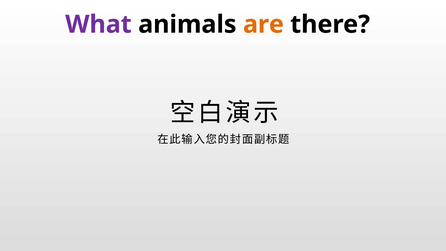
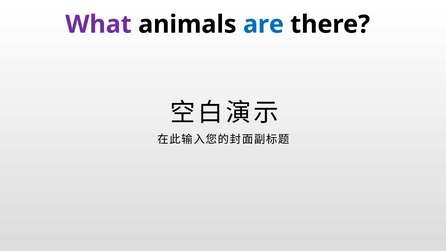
are colour: orange -> blue
